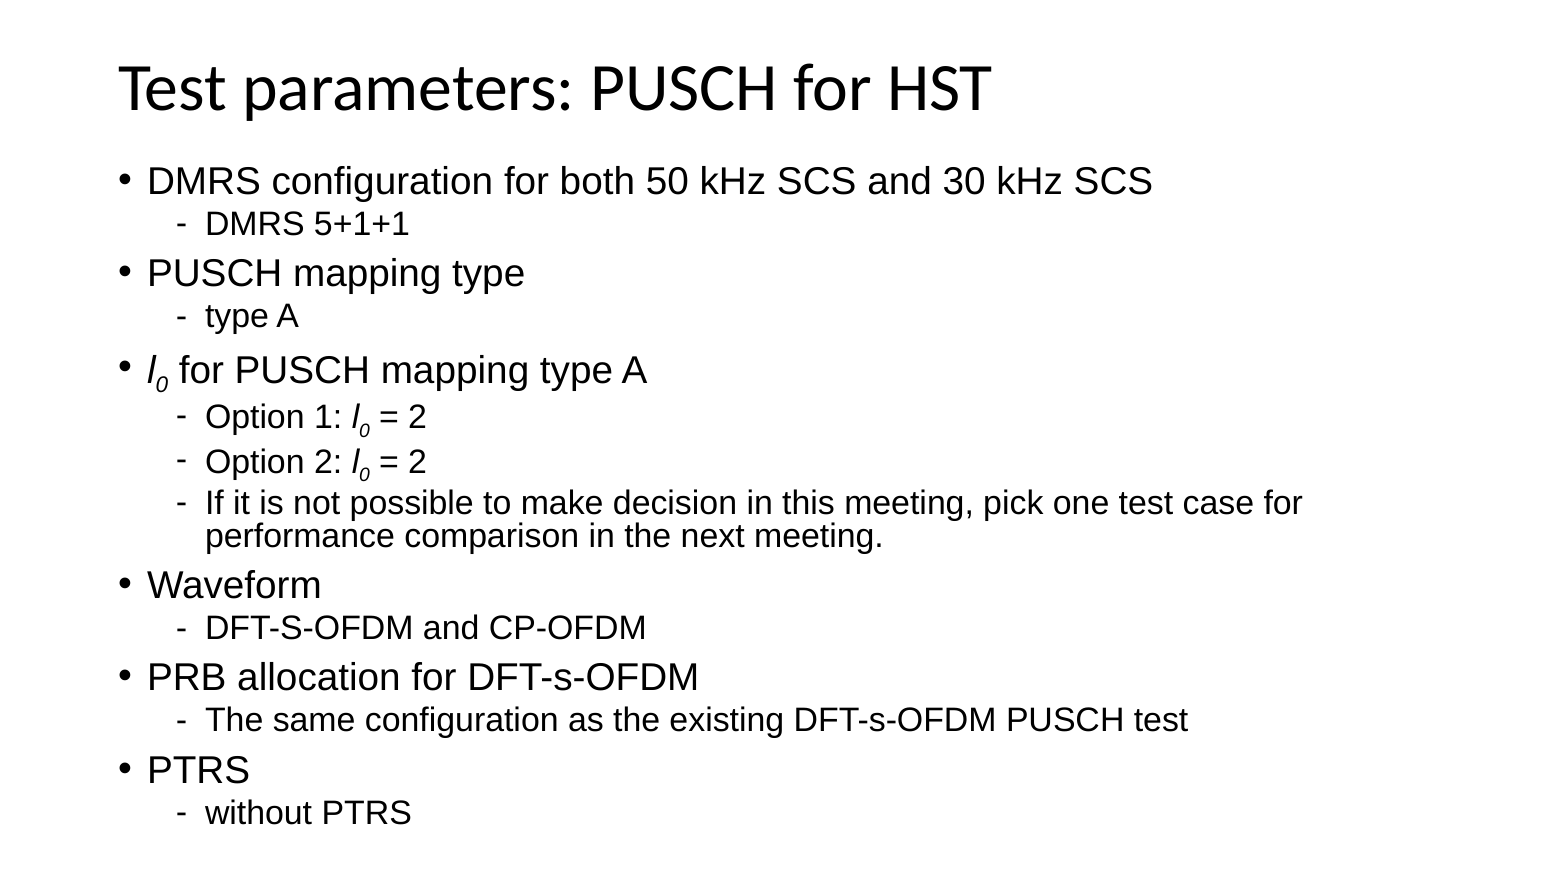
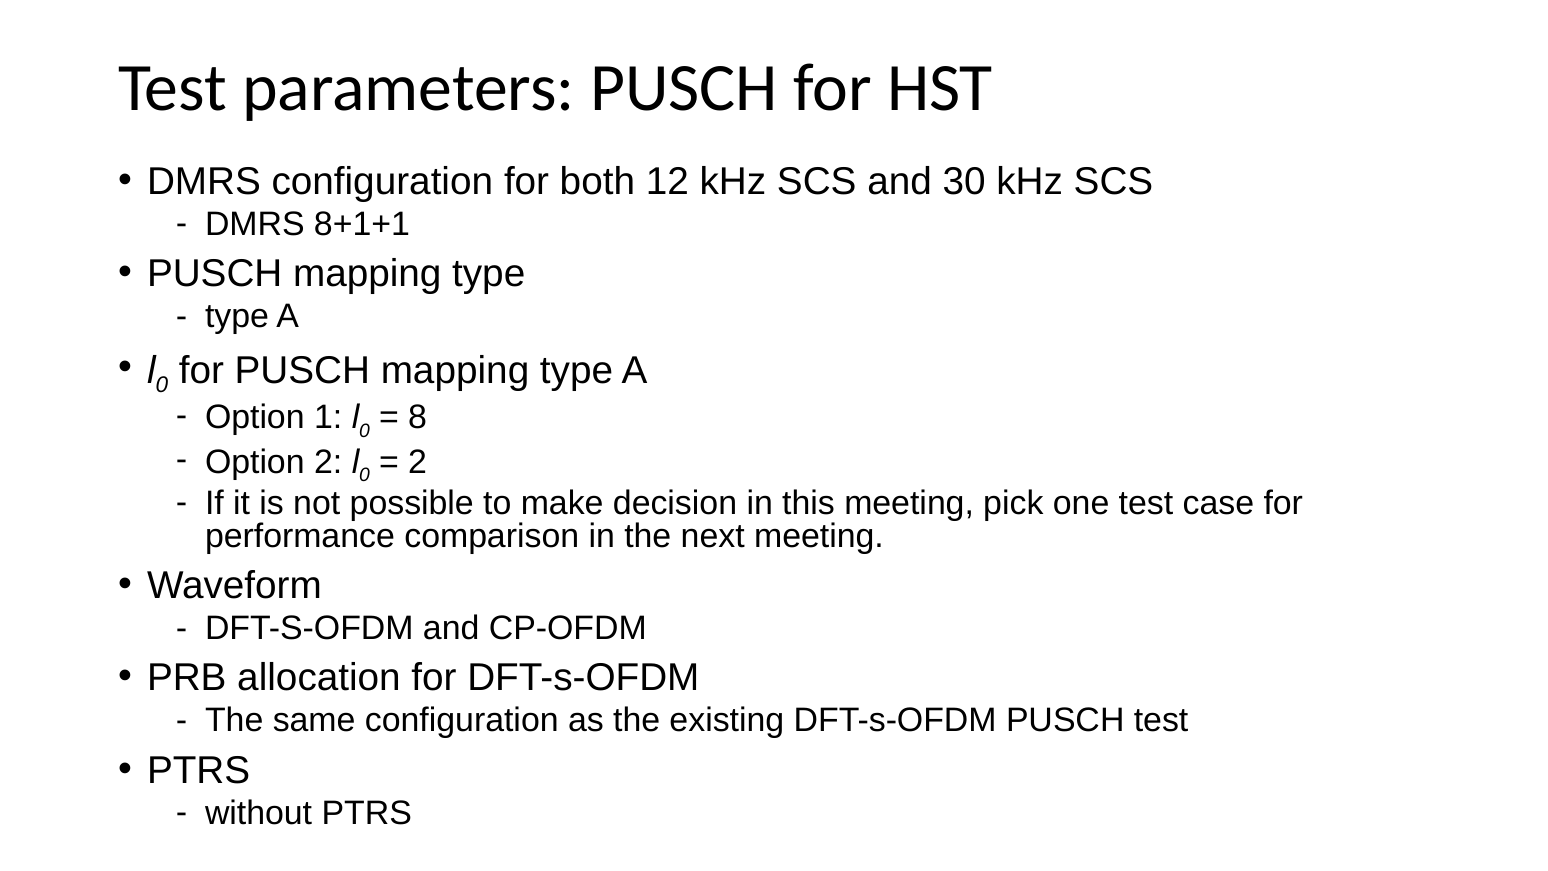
50: 50 -> 12
5+1+1: 5+1+1 -> 8+1+1
2 at (418, 418): 2 -> 8
